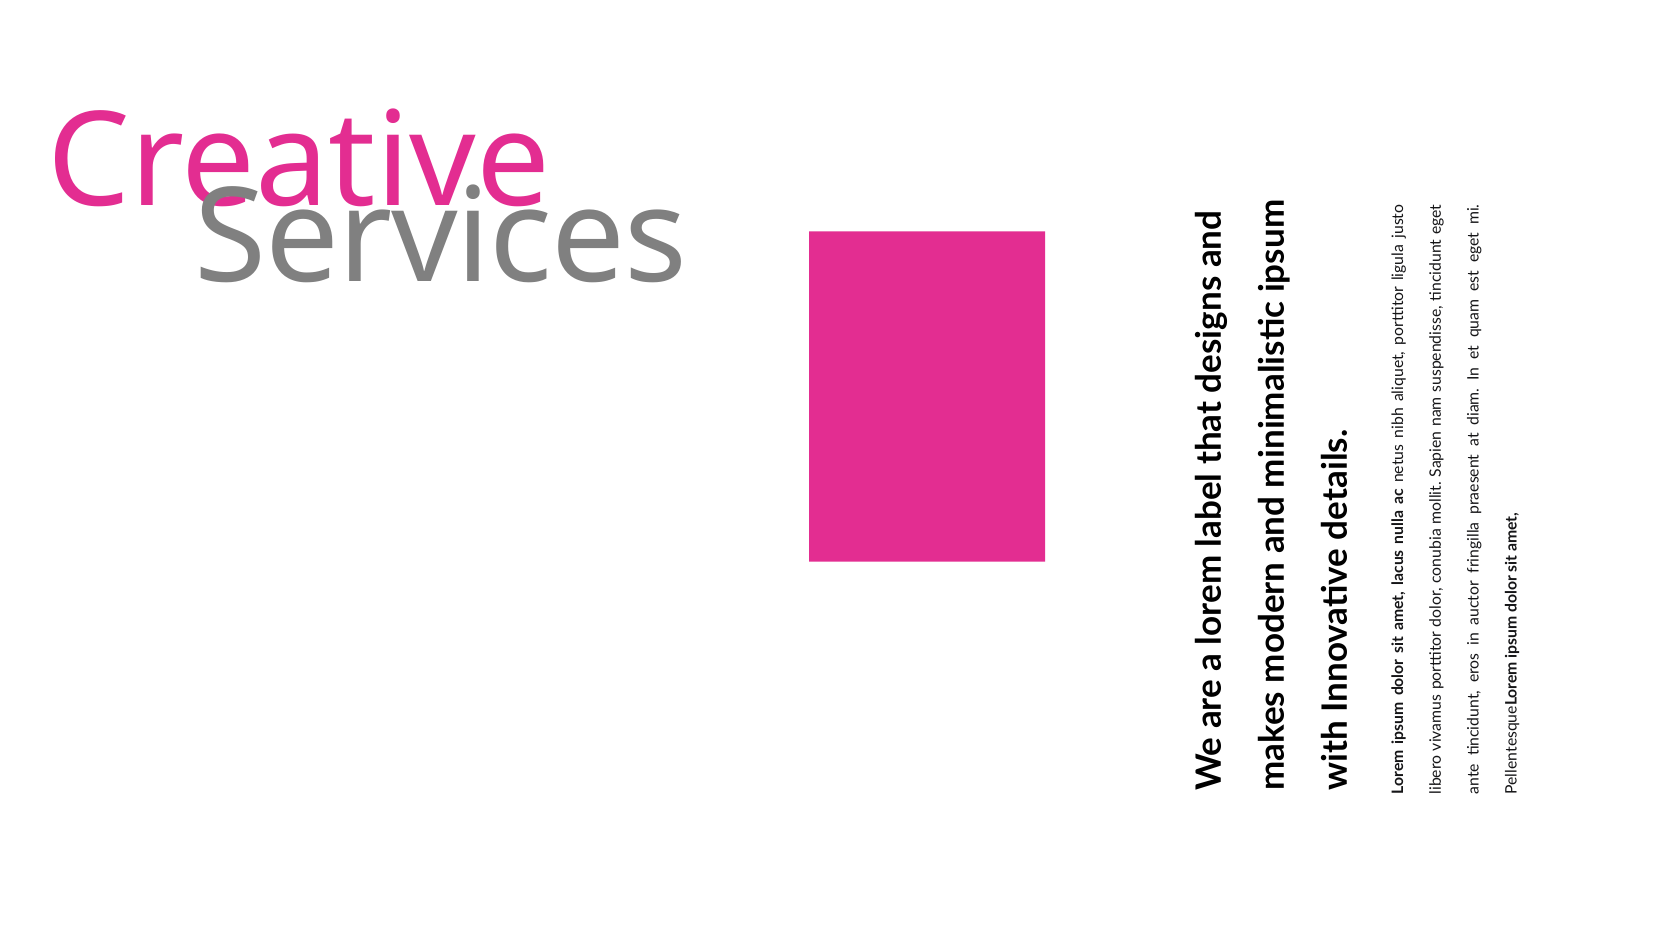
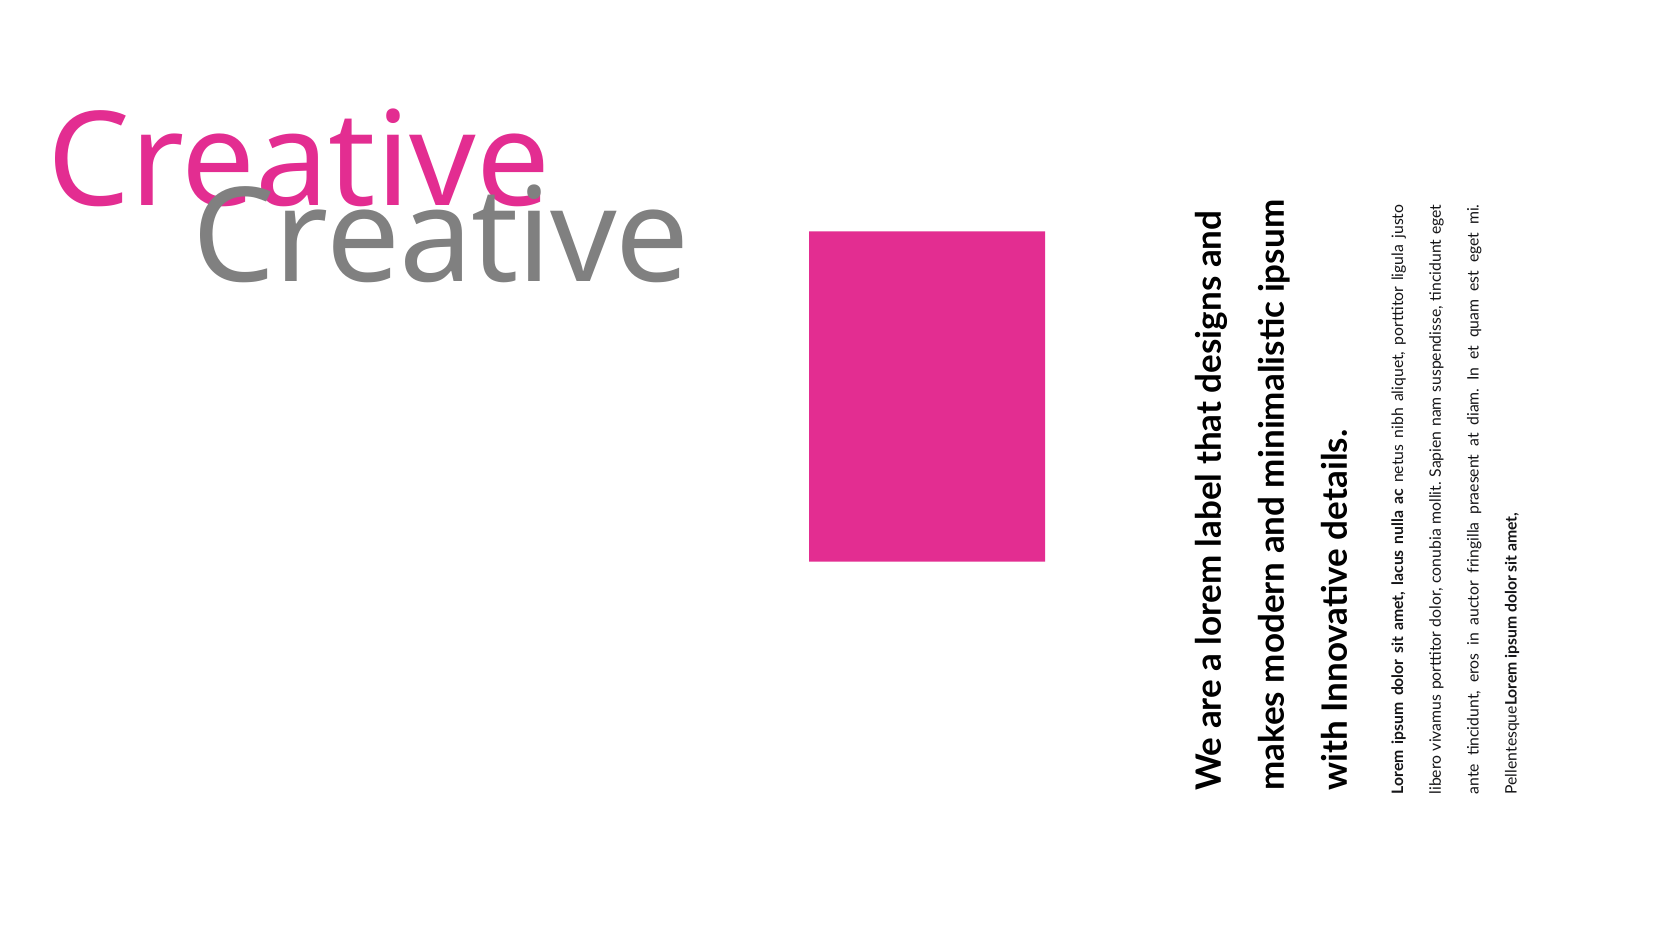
Services at (441, 238): Services -> Creative
